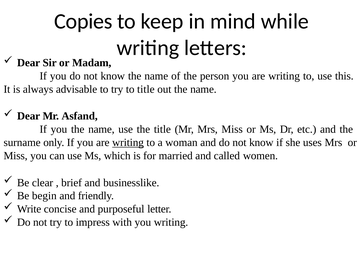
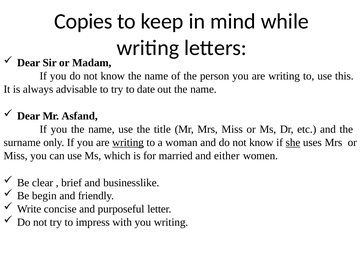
to title: title -> date
she underline: none -> present
called: called -> either
